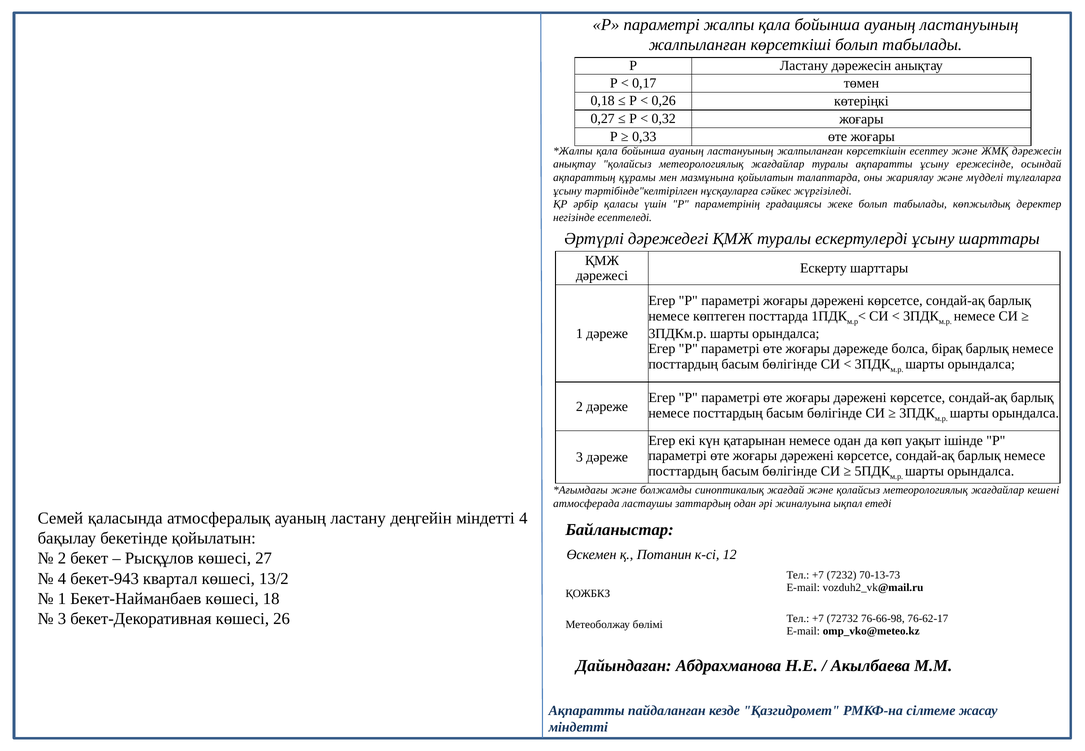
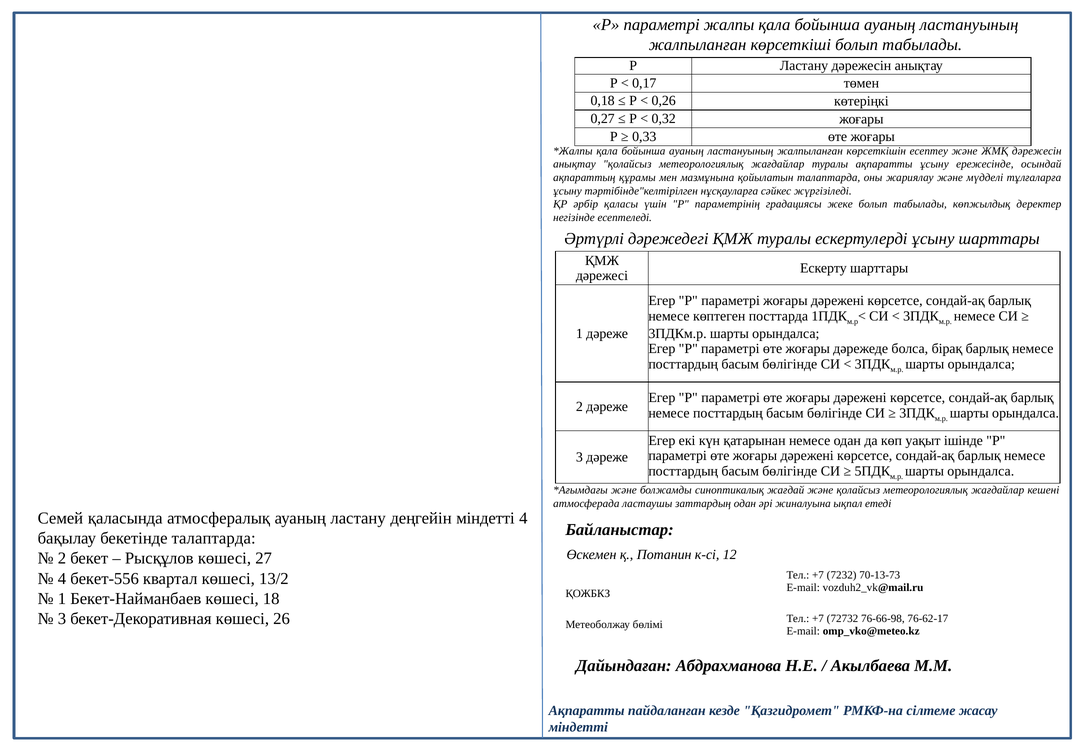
бекетінде қойылатын: қойылатын -> талаптарда
бекет-943: бекет-943 -> бекет-556
